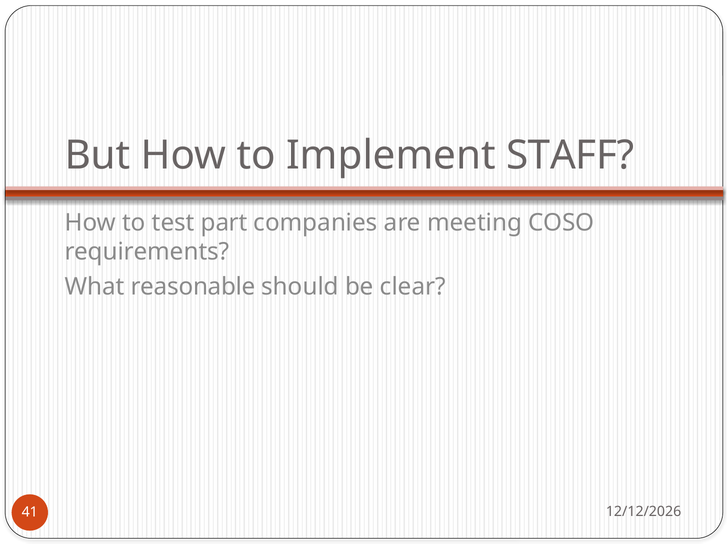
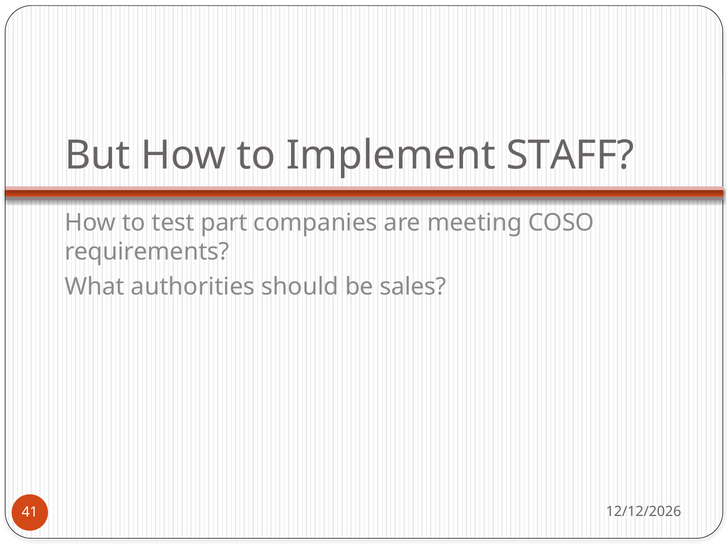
reasonable: reasonable -> authorities
clear: clear -> sales
